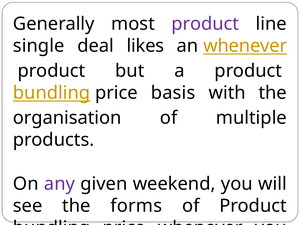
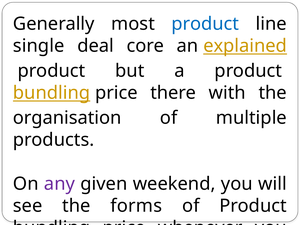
product at (205, 24) colour: purple -> blue
likes: likes -> core
an whenever: whenever -> explained
basis: basis -> there
